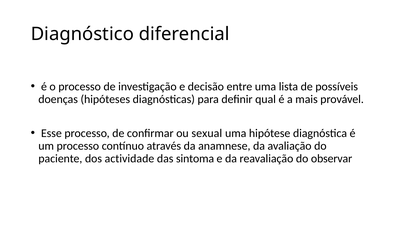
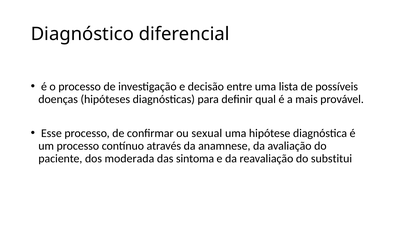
actividade: actividade -> moderada
observar: observar -> substitui
